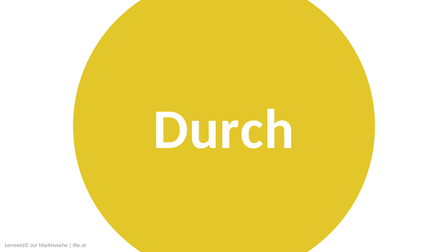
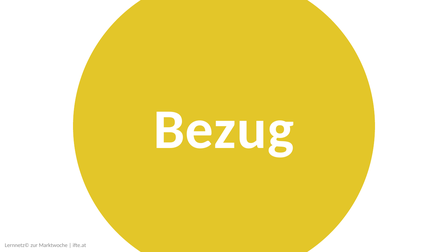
Durch: Durch -> Bezug
